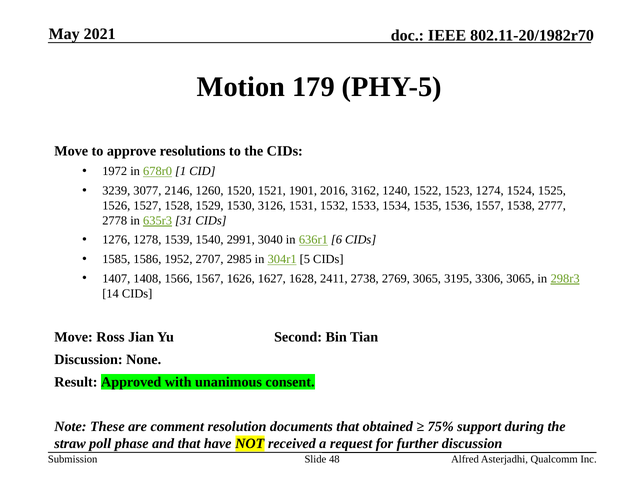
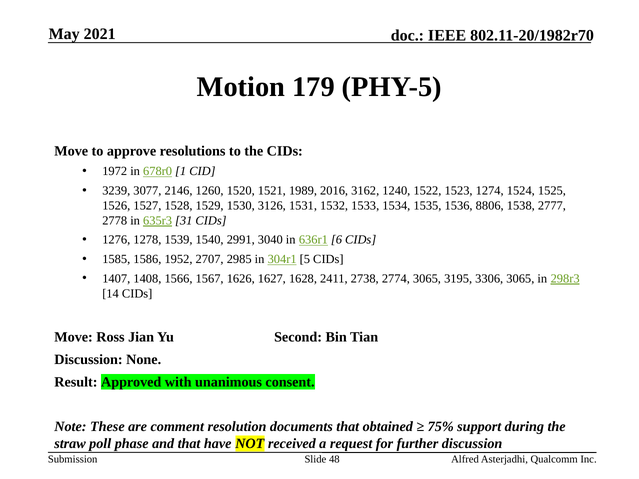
1901: 1901 -> 1989
1557: 1557 -> 8806
2769: 2769 -> 2774
